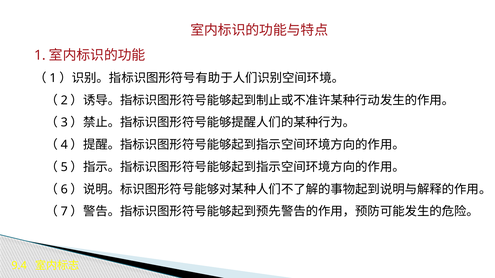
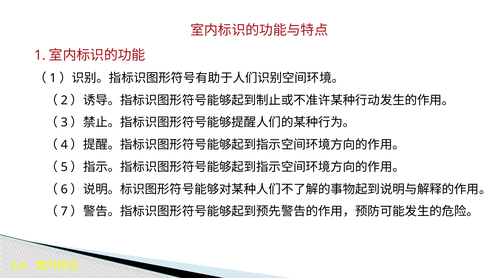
9.4: 9.4 -> 6.6
